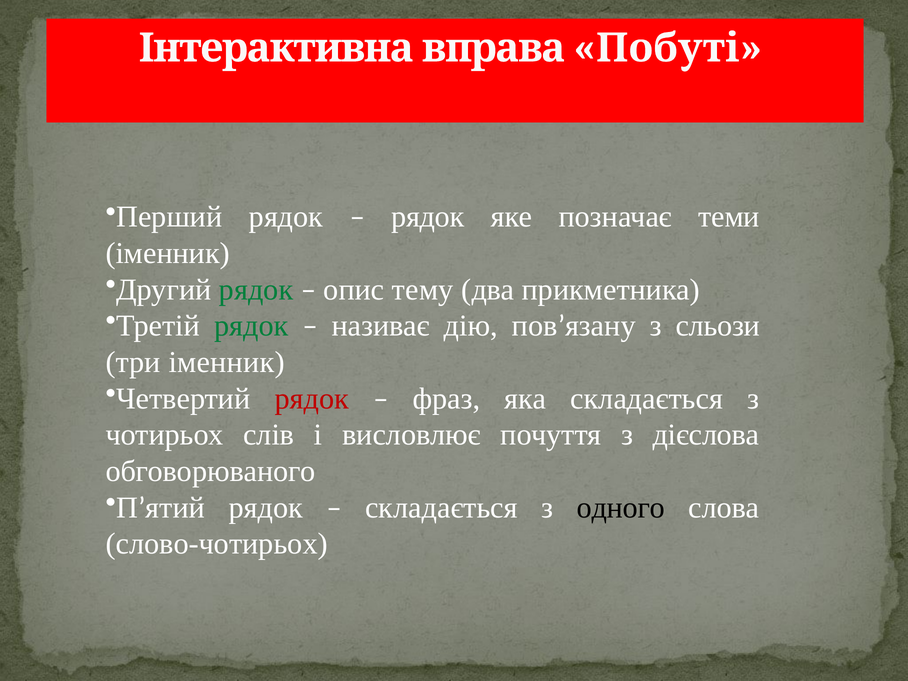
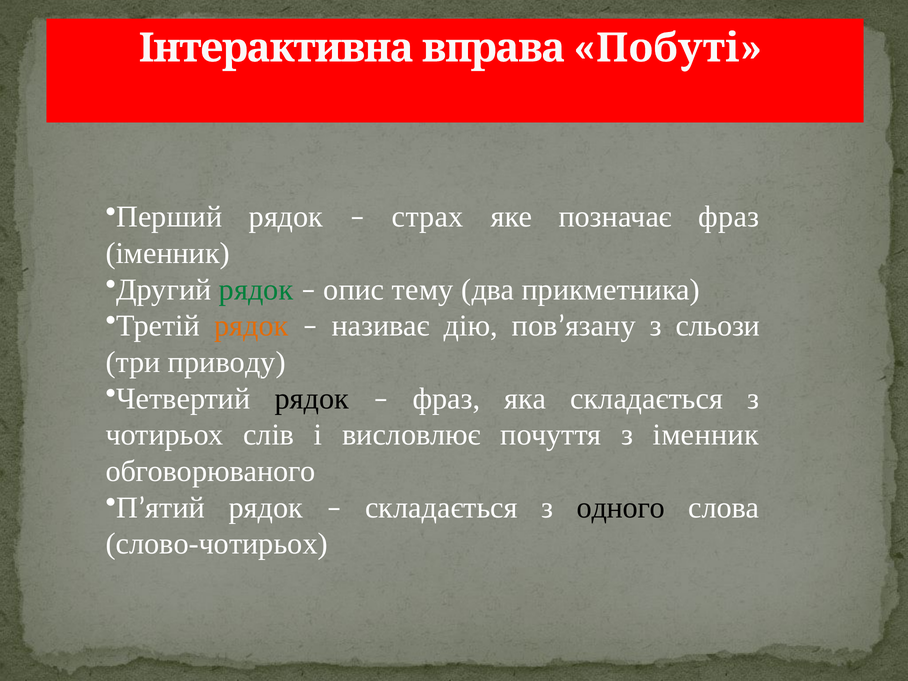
рядок at (428, 217): рядок -> страх
позначає теми: теми -> фраз
рядок at (251, 326) colour: green -> orange
три іменник: іменник -> приводу
рядок at (312, 399) colour: red -> black
з дієслова: дієслова -> іменник
